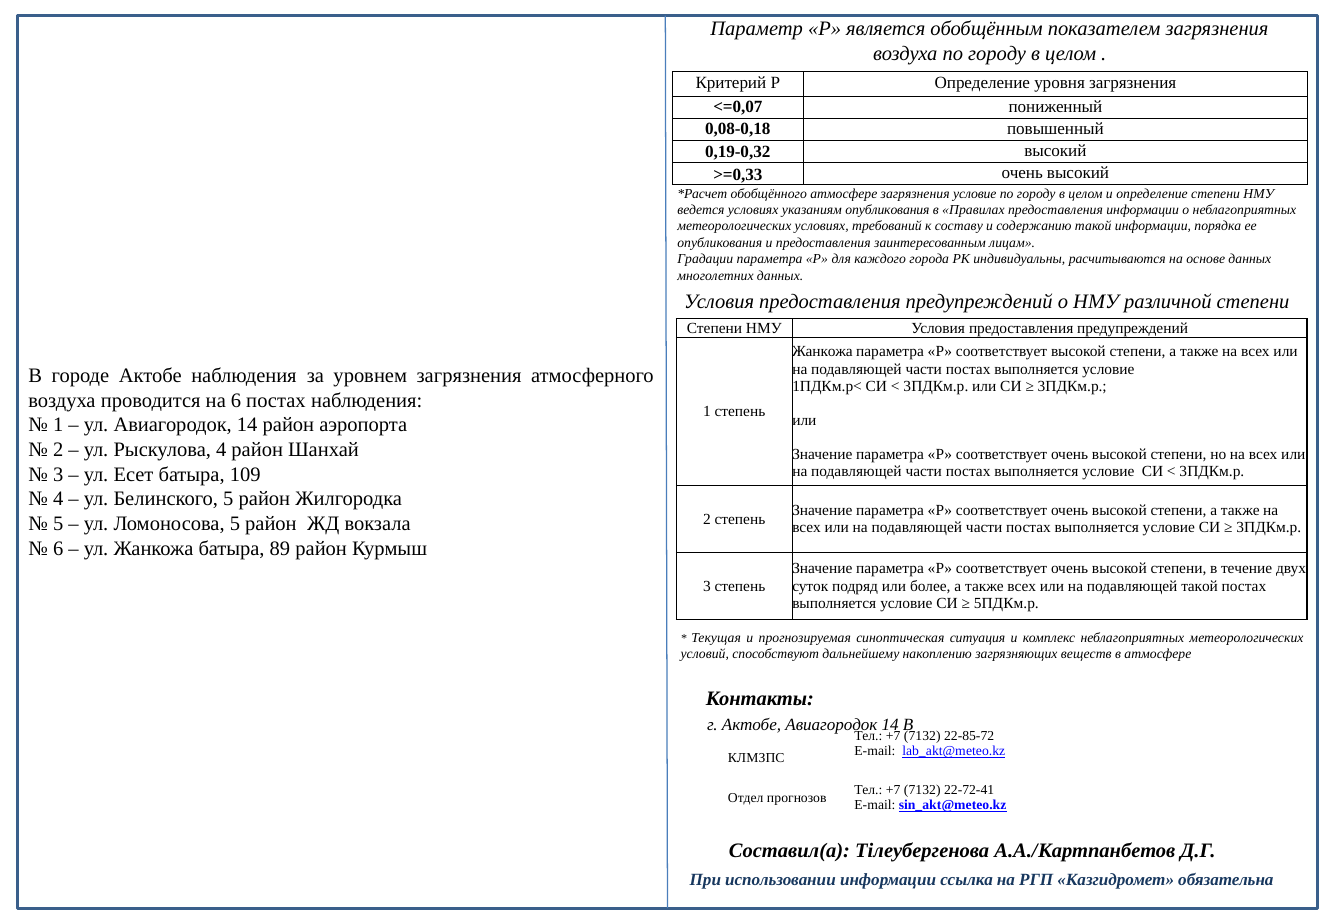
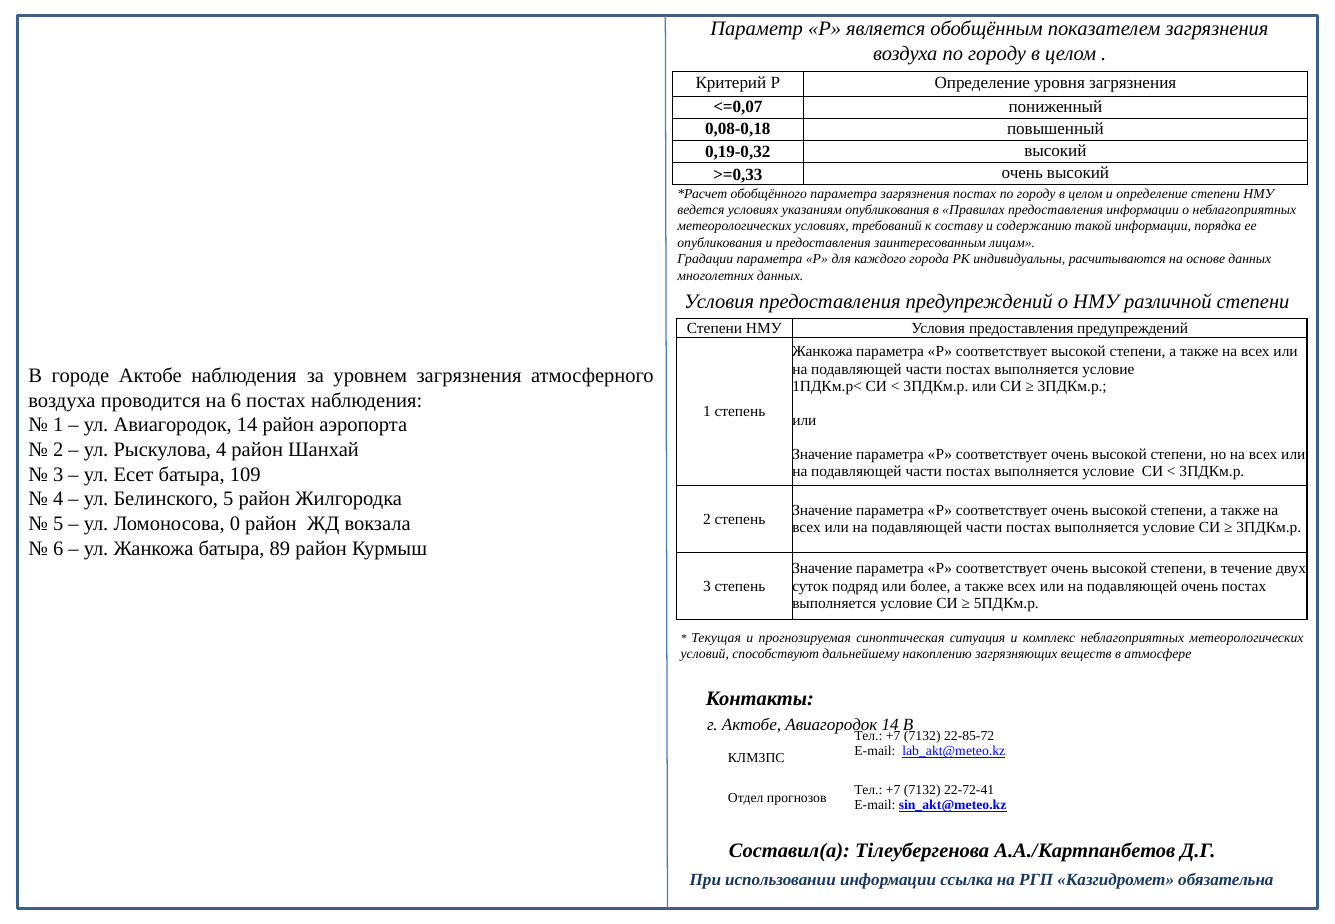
обобщённого атмосфере: атмосфере -> параметра
загрязнения условие: условие -> постах
Ломоносова 5: 5 -> 0
подавляющей такой: такой -> очень
